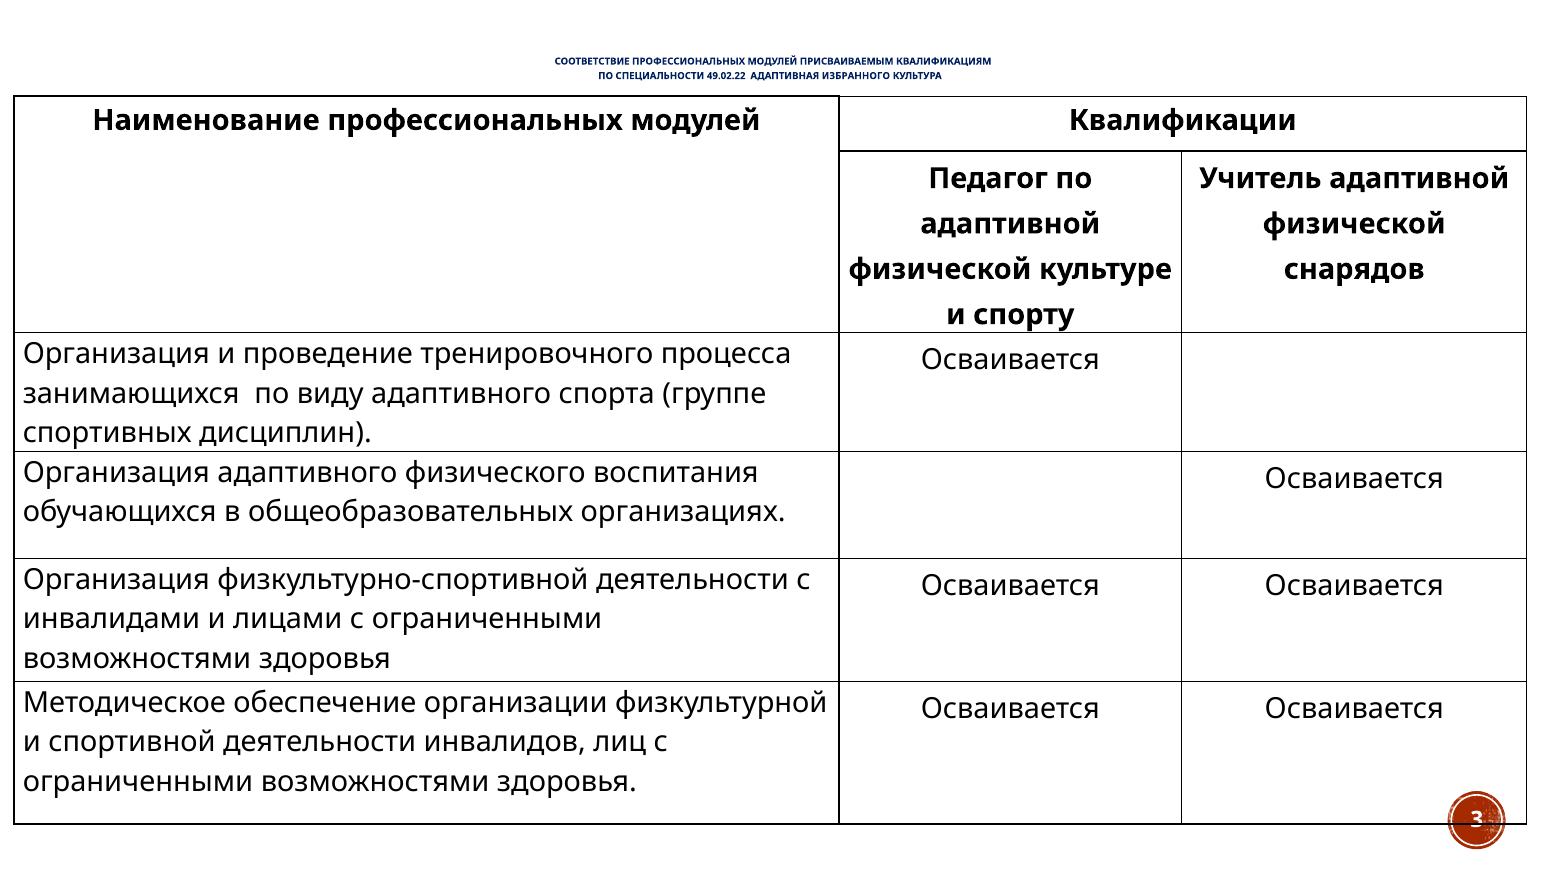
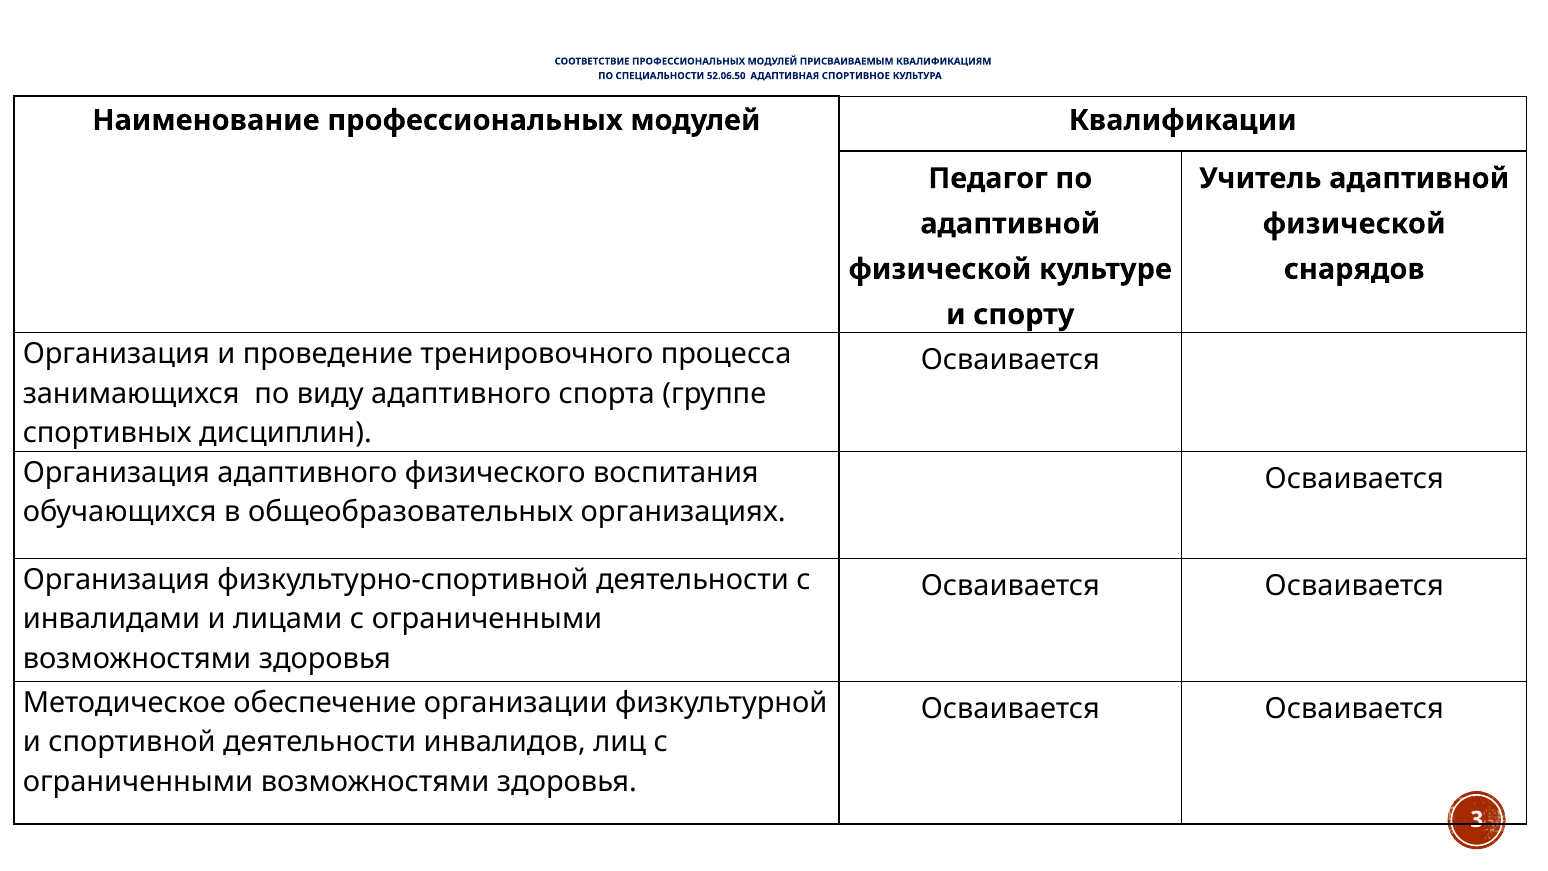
49.02.22: 49.02.22 -> 52.06.50
ИЗБРАННОГО: ИЗБРАННОГО -> СПОРТИВНОЕ
